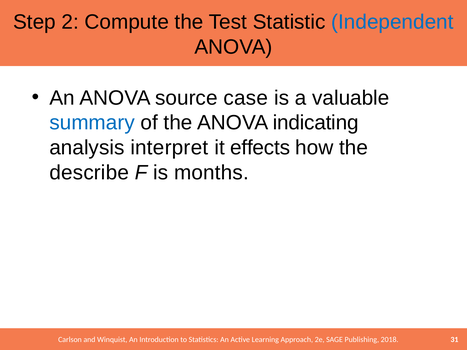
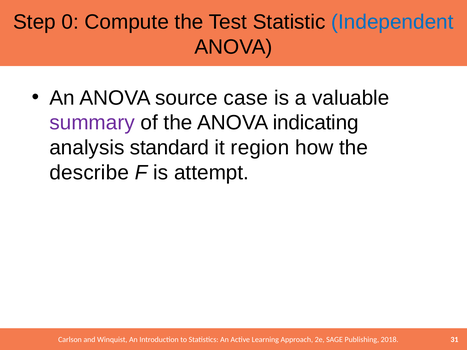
2: 2 -> 0
summary colour: blue -> purple
interpret: interpret -> standard
effects: effects -> region
months: months -> attempt
